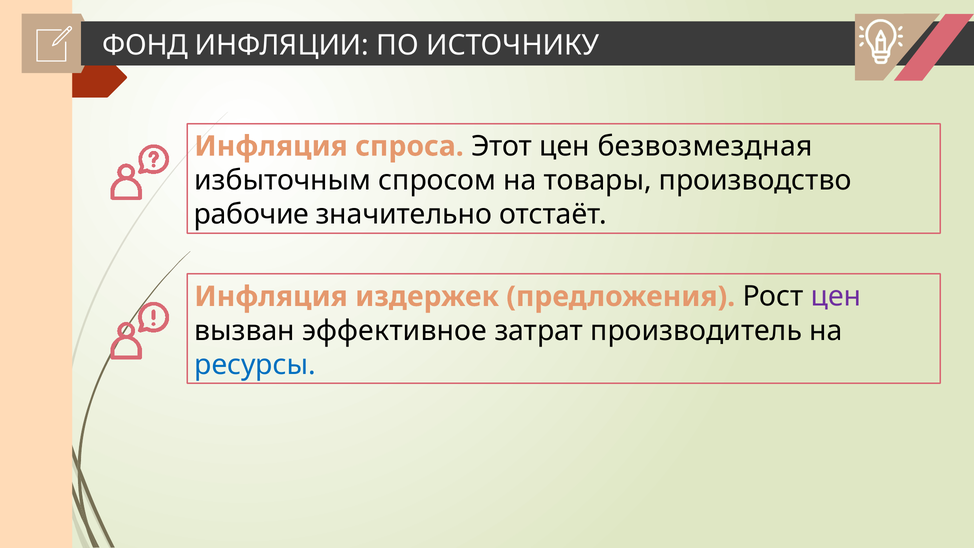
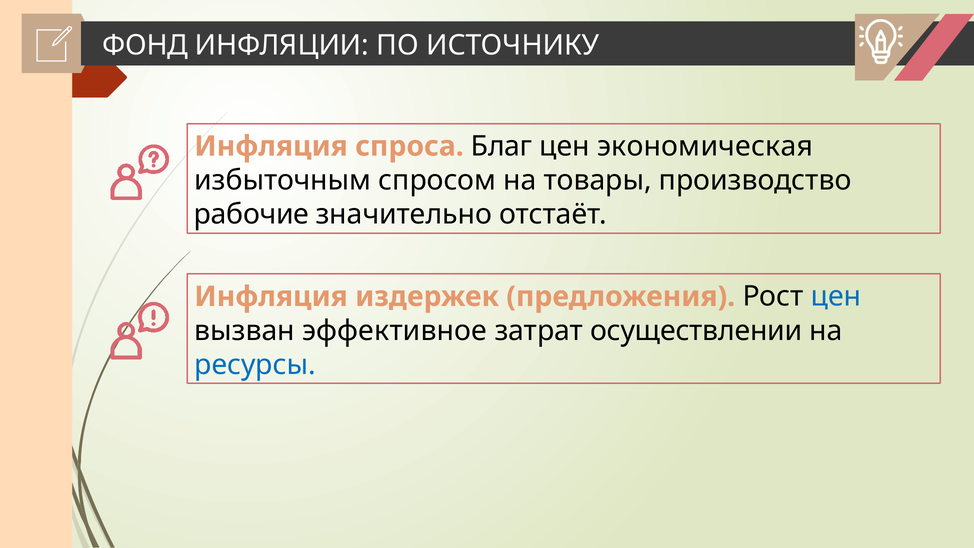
Этот: Этот -> Благ
безвозмездная: безвозмездная -> экономическая
цен at (836, 297) colour: purple -> blue
производитель: производитель -> осуществлении
